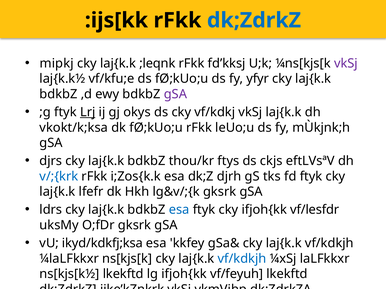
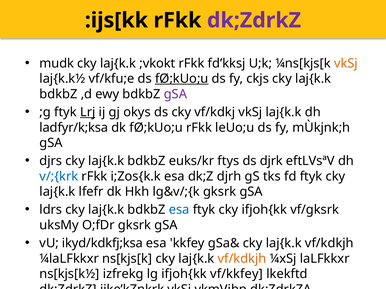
dk;ZdrkZ at (254, 20) colour: blue -> purple
mipkj: mipkj -> mudk
;leqnk: ;leqnk -> ;vkokt
vkSj at (346, 63) colour: purple -> orange
fØ;kUo;u at (182, 79) underline: none -> present
yfyr: yfyr -> ckjs
vkokt/k;ksa: vkokt/k;ksa -> ladfyr/k;ksa
thou/kr: thou/kr -> euks/kr
ckjs: ckjs -> djrk
vf/lesfdr: vf/lesfdr -> vf/gksrk
vf/kdkjh at (242, 259) colour: blue -> orange
ns[kjs[k½ lkekftd: lkekftd -> izfrekg
vf/feyuh: vf/feyuh -> vf/kkfey
